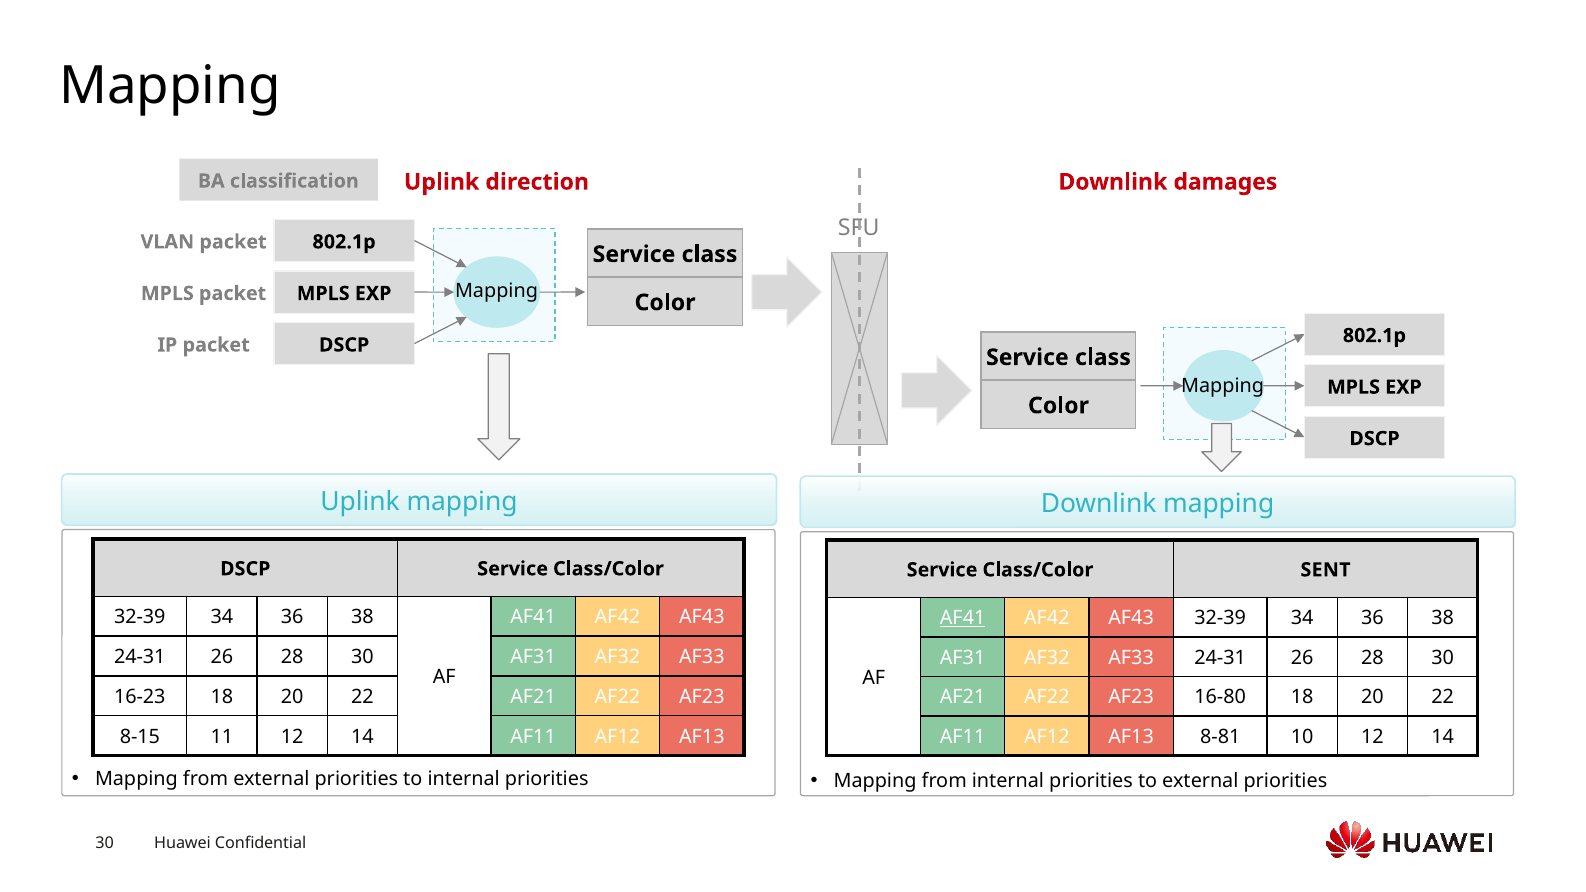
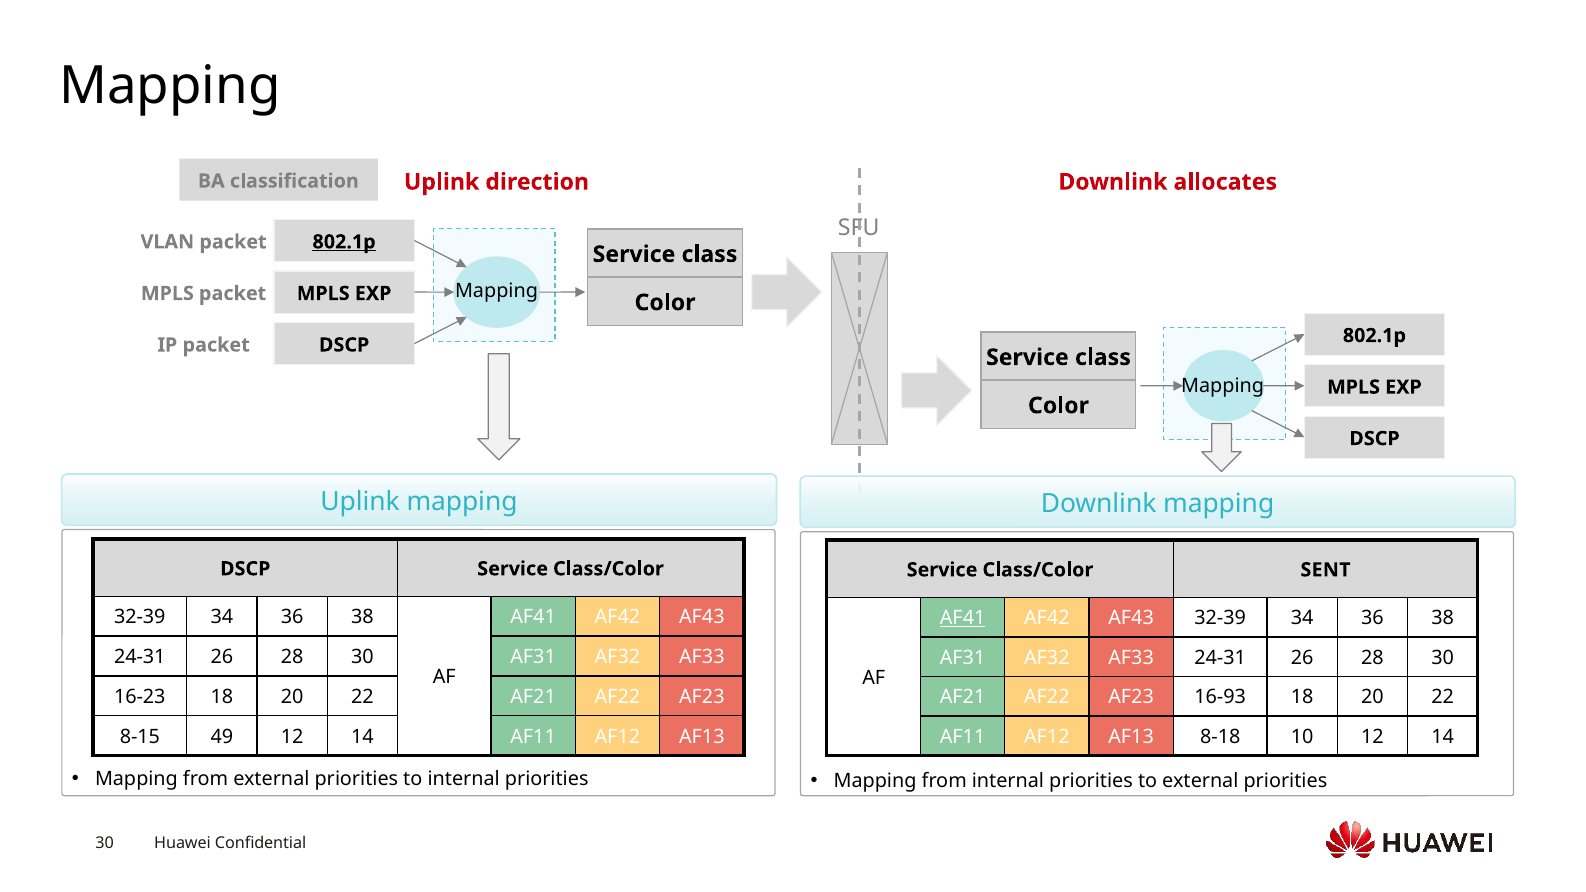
damages: damages -> allocates
802.1p at (344, 242) underline: none -> present
16-80: 16-80 -> 16-93
11: 11 -> 49
8-81: 8-81 -> 8-18
